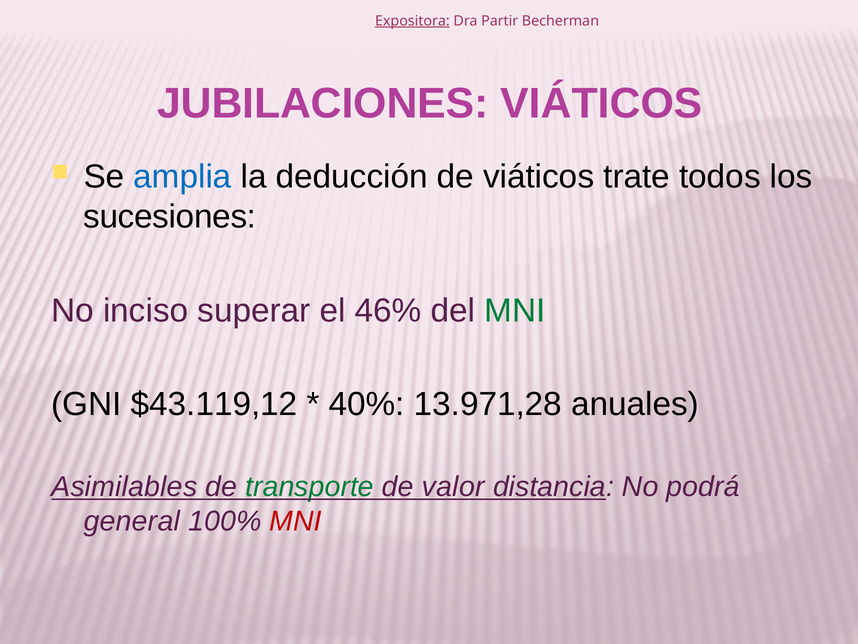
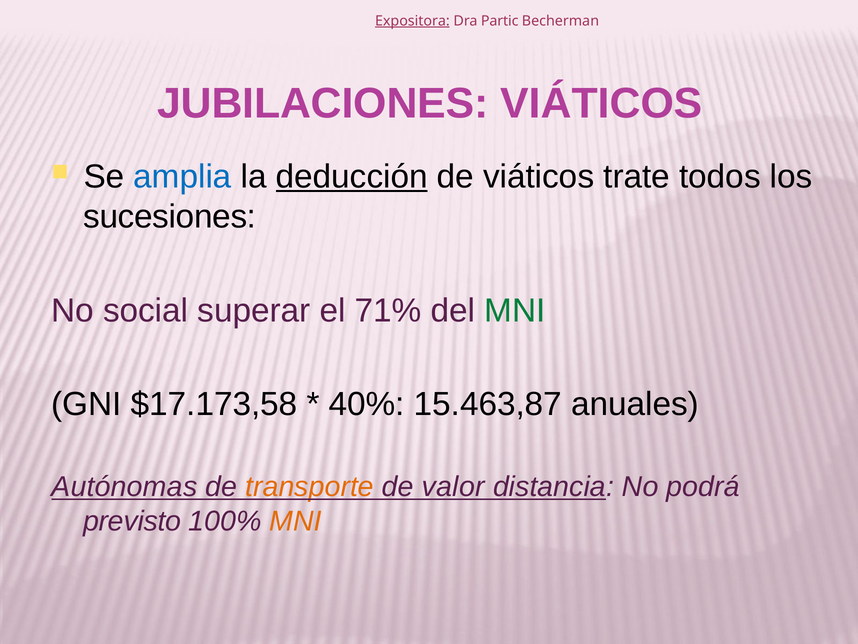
Partir: Partir -> Partic
deducción underline: none -> present
inciso: inciso -> social
46%: 46% -> 71%
$43.119,12: $43.119,12 -> $17.173,58
13.971,28: 13.971,28 -> 15.463,87
Asimilables: Asimilables -> Autónomas
transporte colour: green -> orange
general: general -> previsto
MNI at (296, 521) colour: red -> orange
